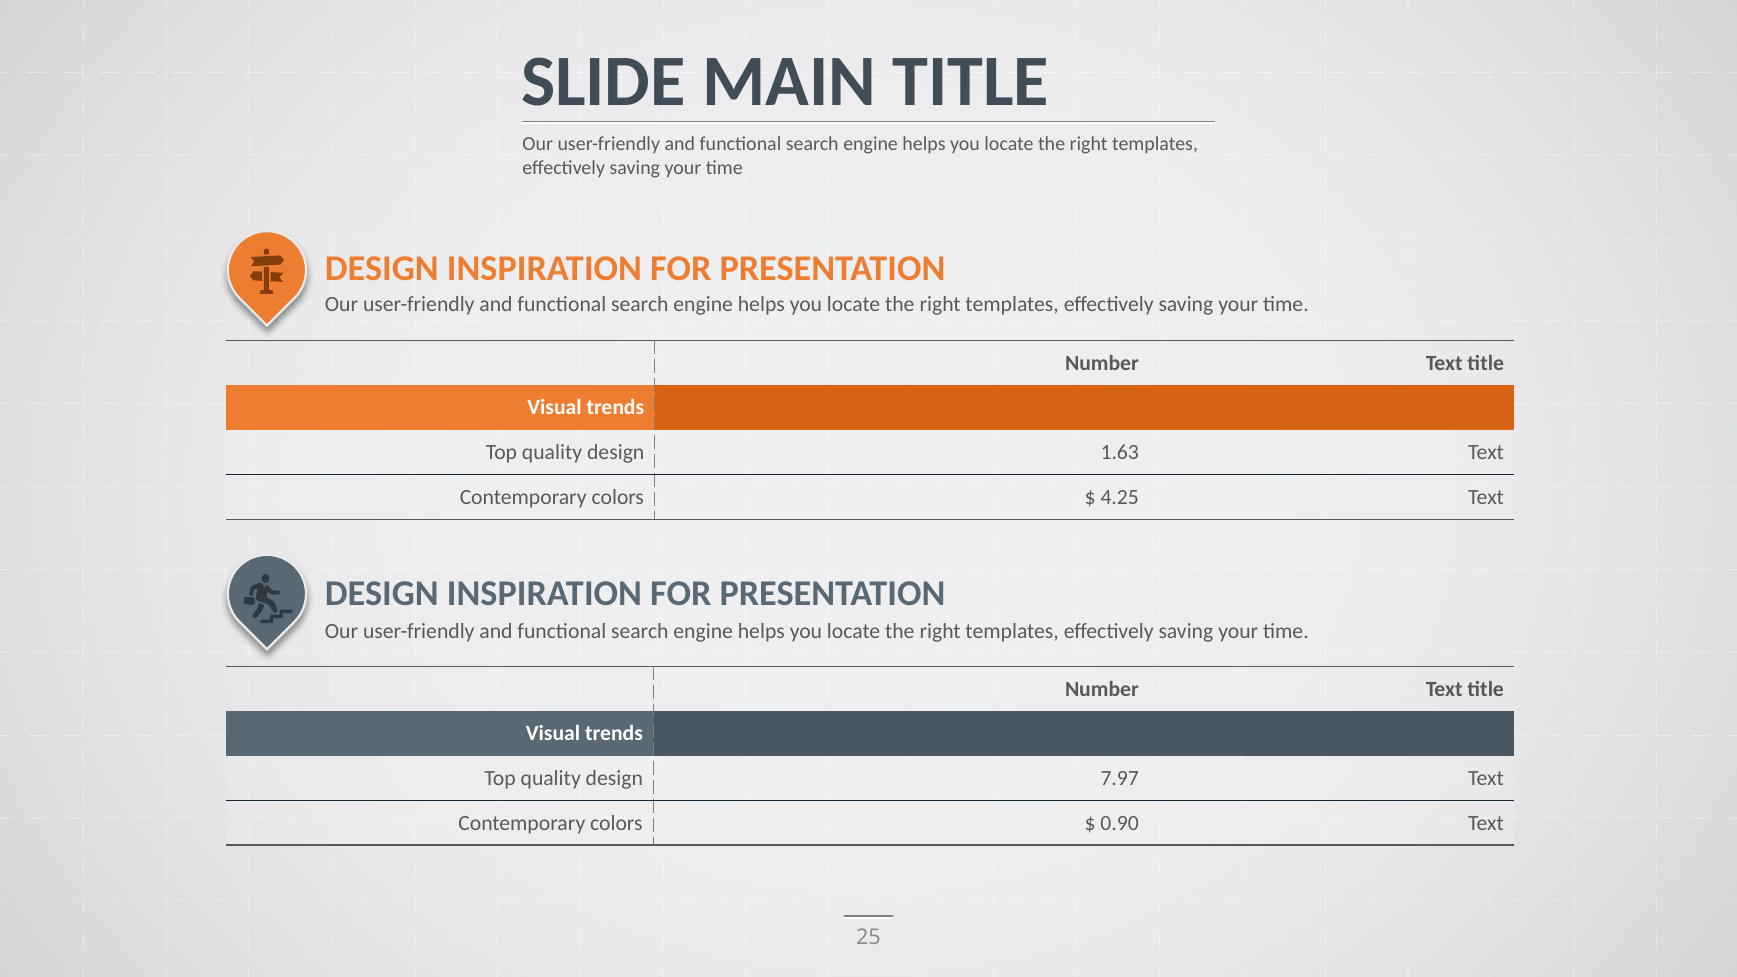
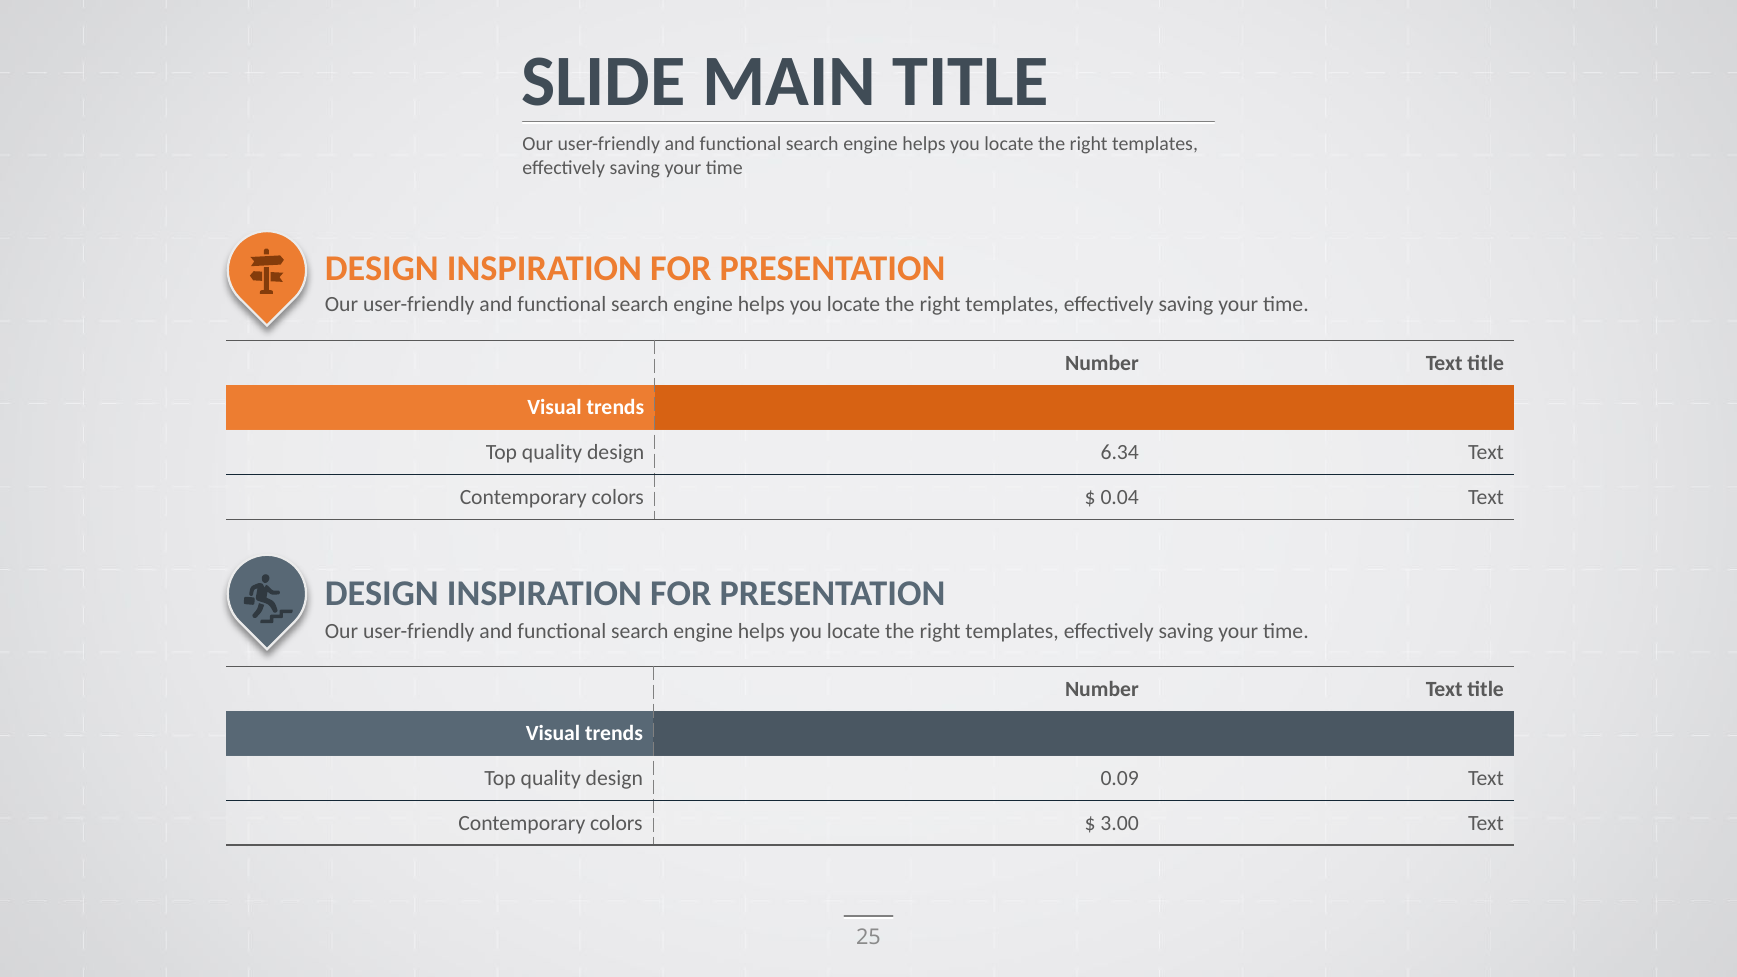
1.63: 1.63 -> 6.34
4.25: 4.25 -> 0.04
7.97: 7.97 -> 0.09
0.90: 0.90 -> 3.00
